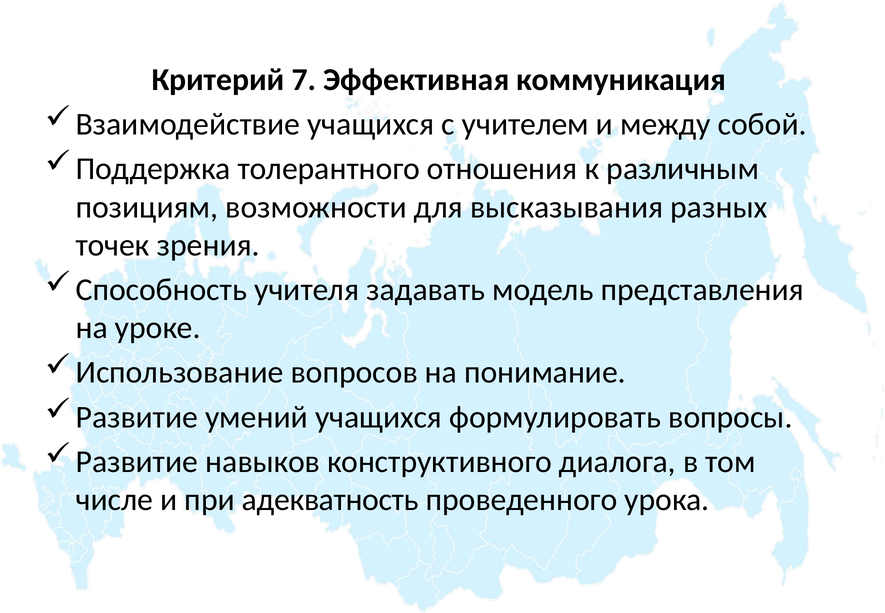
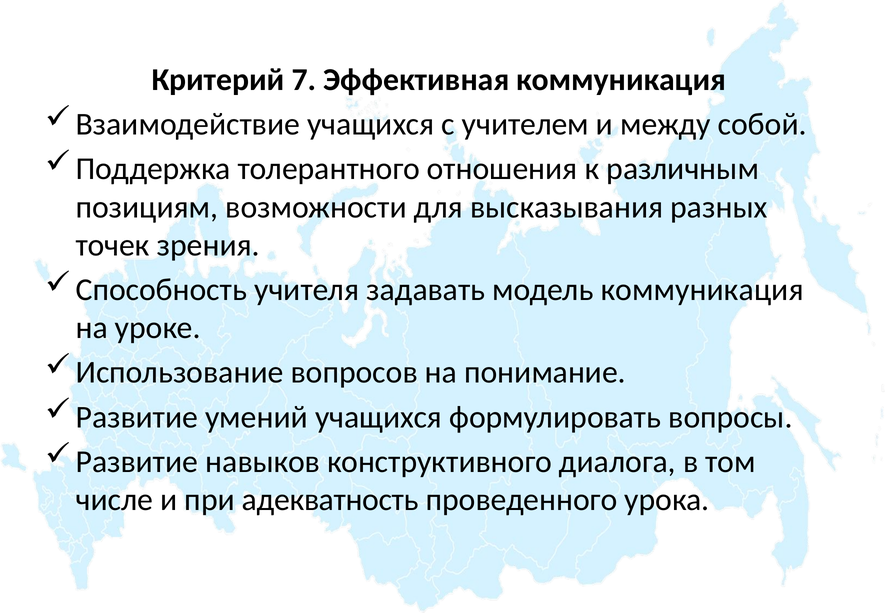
модель представления: представления -> коммуникация
